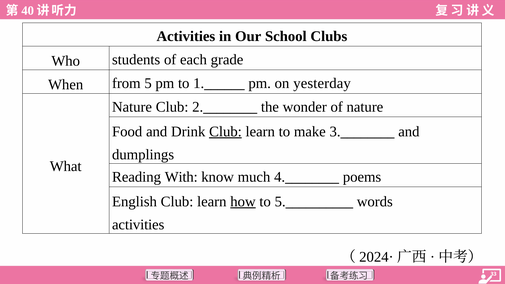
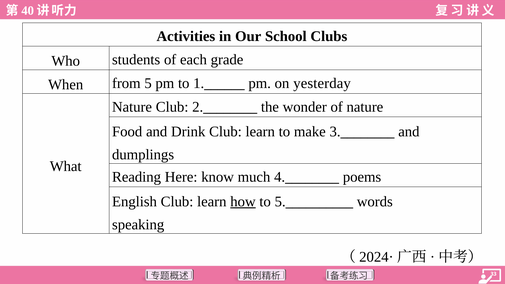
Club at (225, 132) underline: present -> none
With: With -> Here
activities at (138, 225): activities -> speaking
